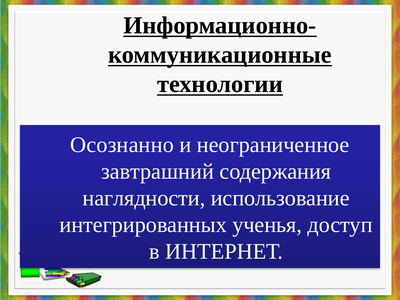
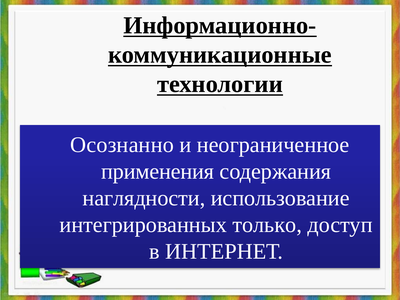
завтрашний: завтрашний -> применения
ученья: ученья -> только
